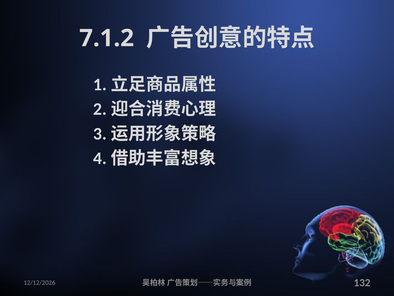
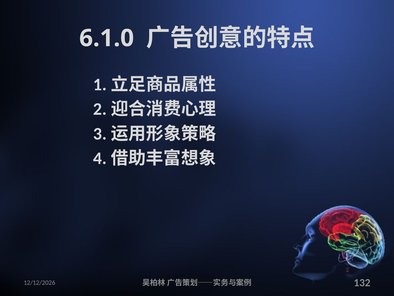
7.1.2: 7.1.2 -> 6.1.0
